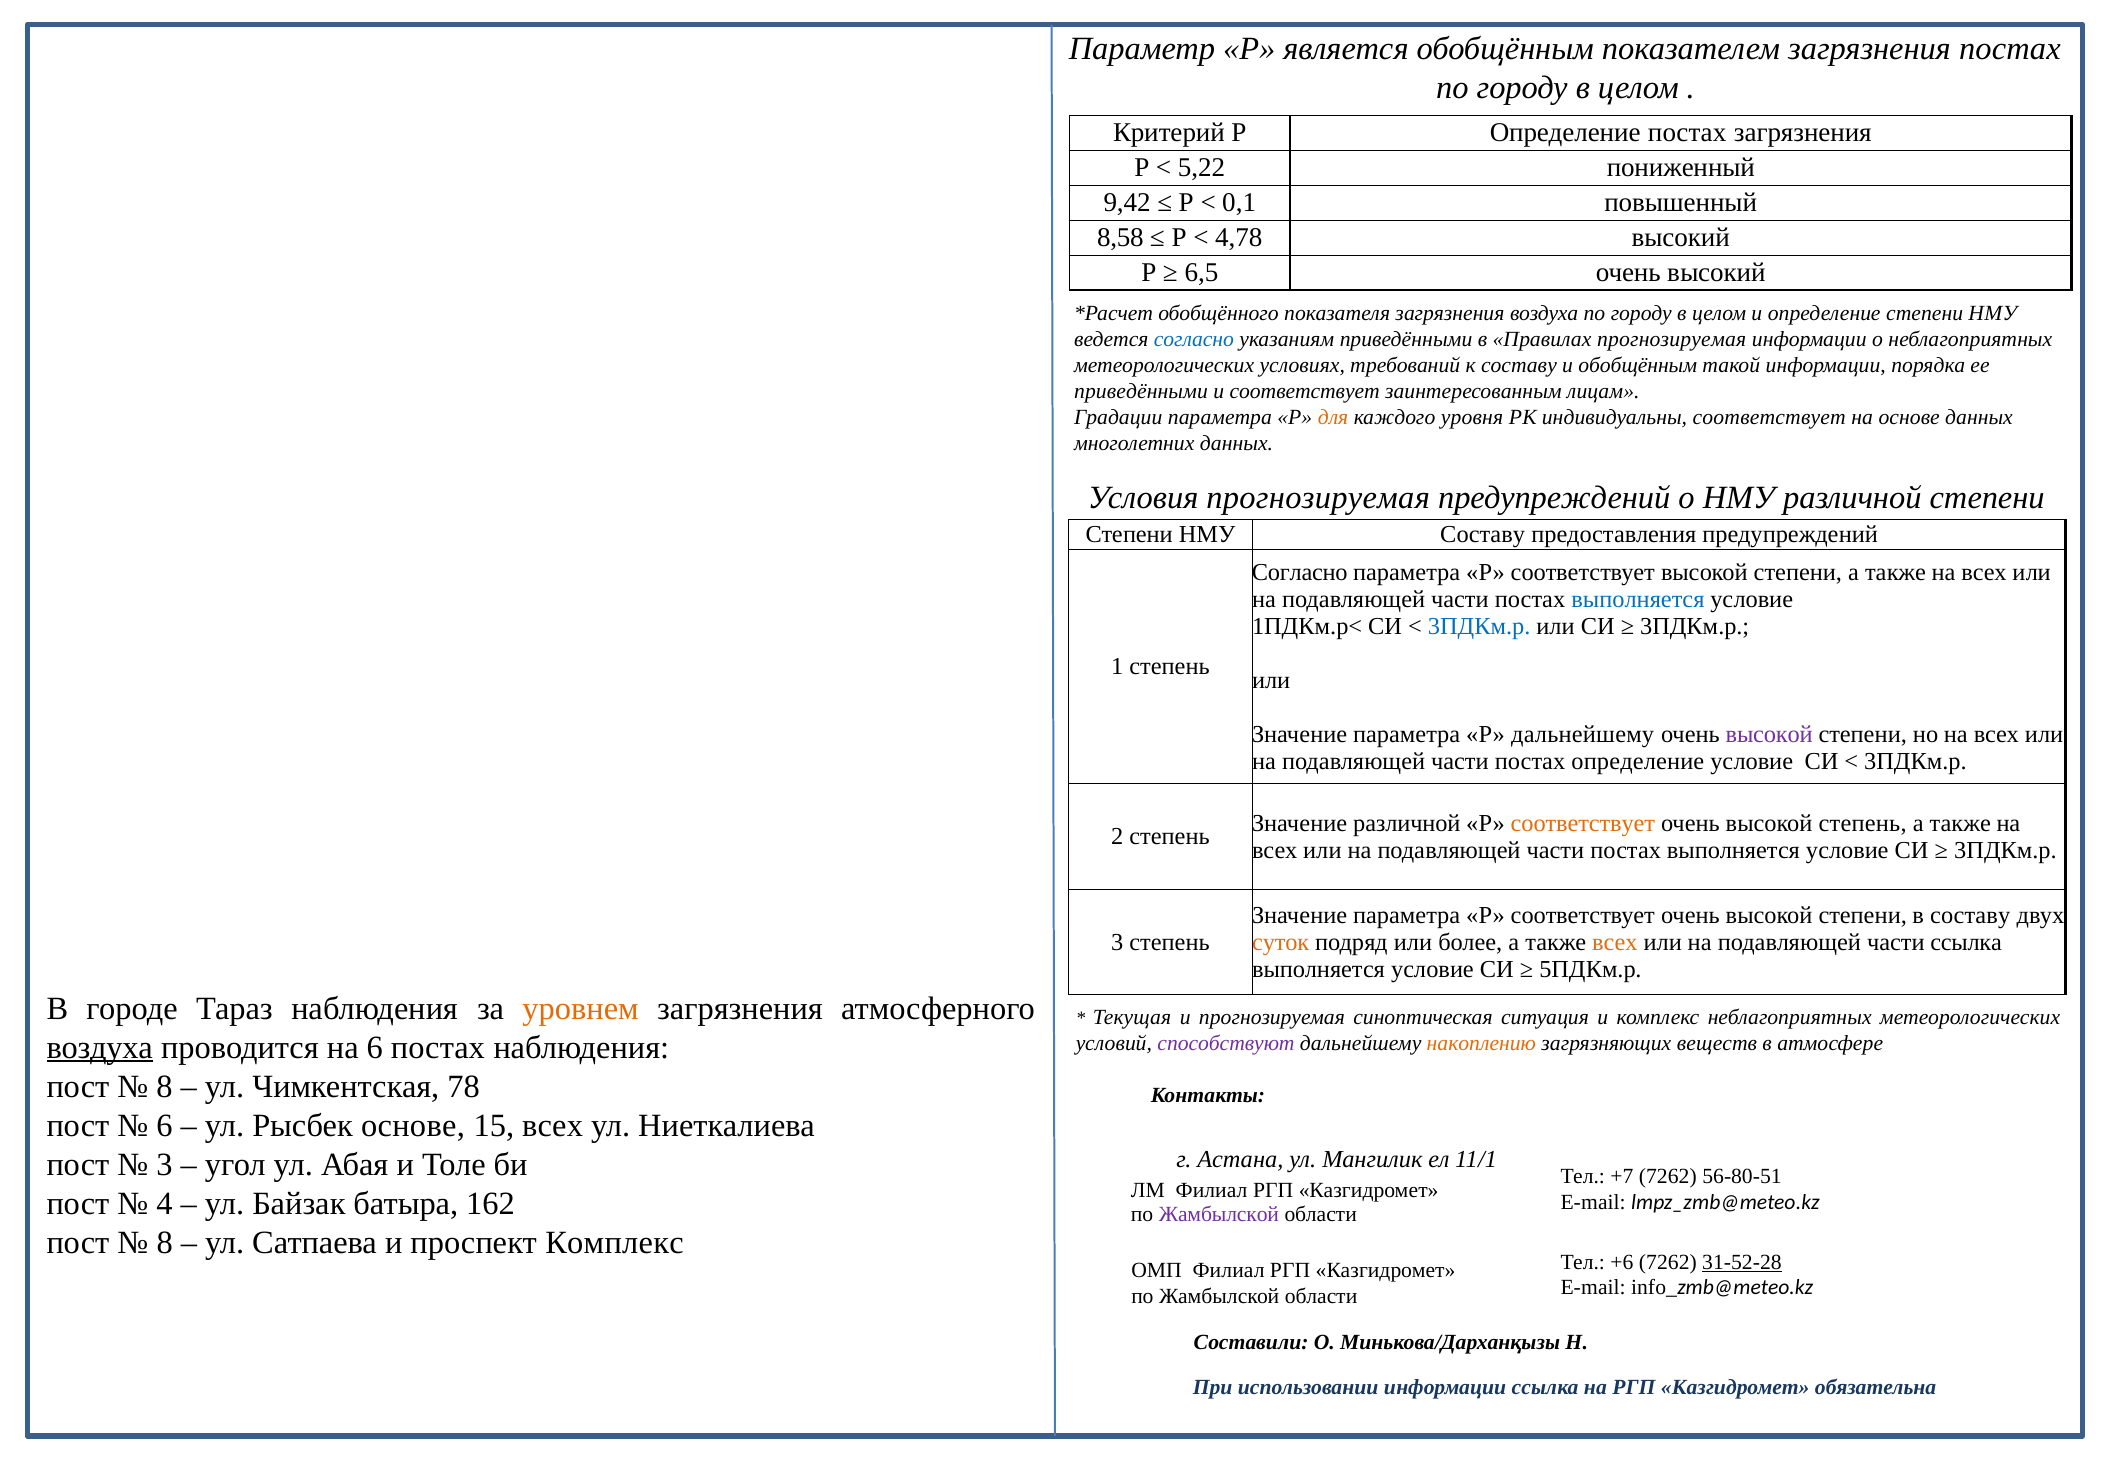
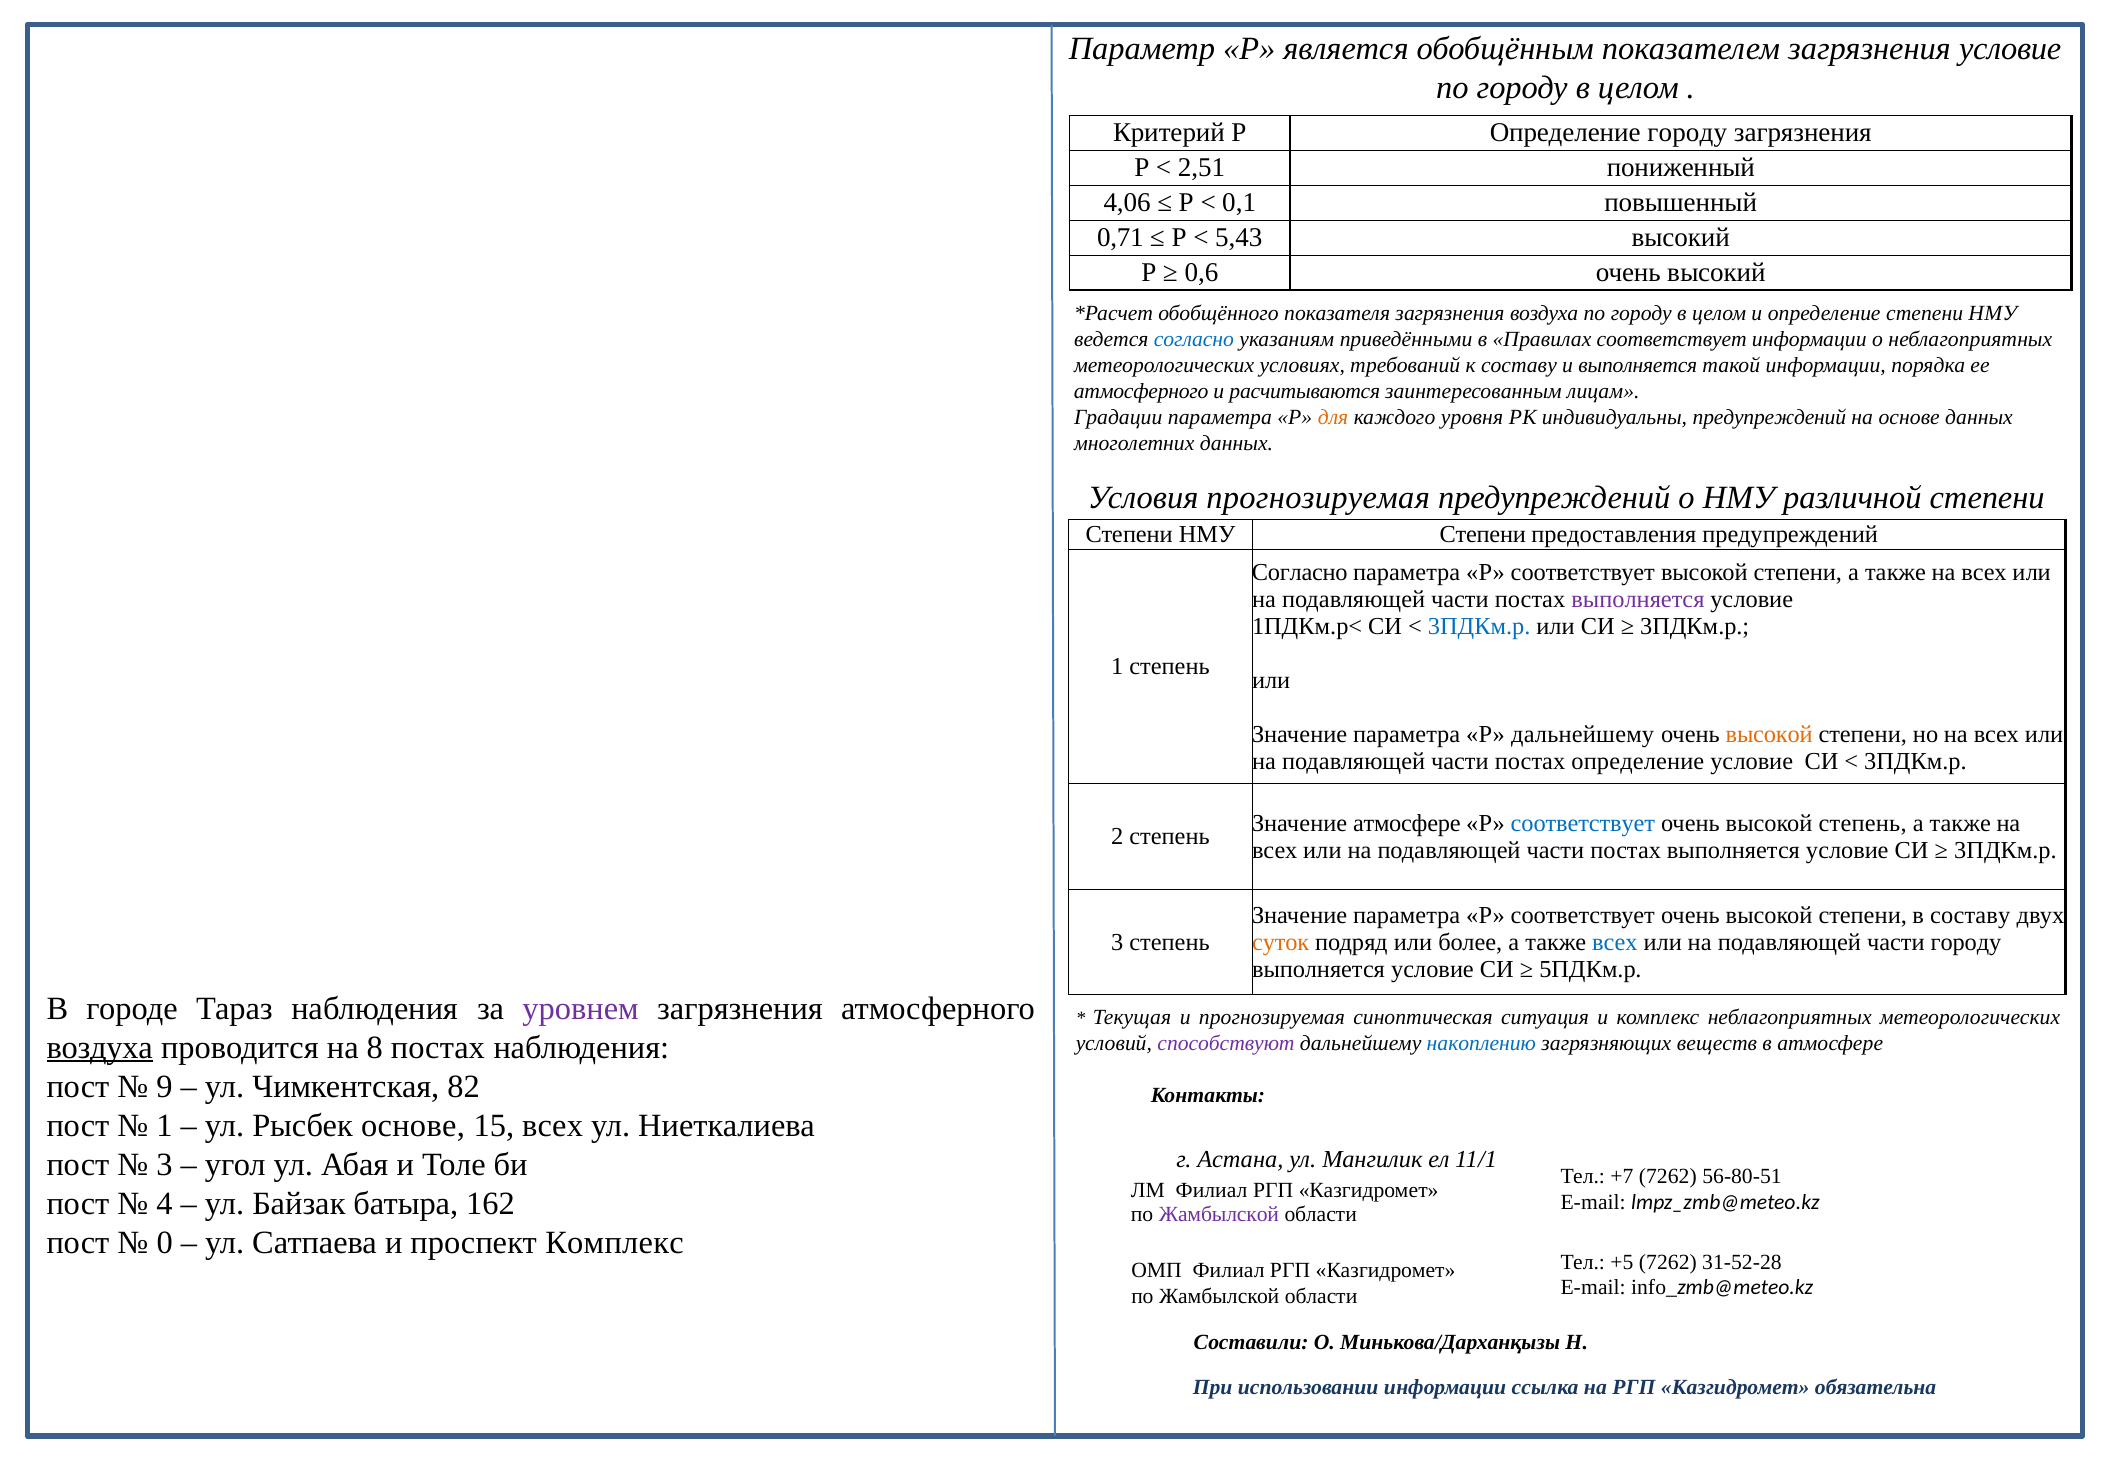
загрязнения постах: постах -> условие
Определение постах: постах -> городу
5,22: 5,22 -> 2,51
9,42: 9,42 -> 4,06
8,58: 8,58 -> 0,71
4,78: 4,78 -> 5,43
6,5: 6,5 -> 0,6
Правилах прогнозируемая: прогнозируемая -> соответствует
и обобщённым: обобщённым -> выполняется
приведёнными at (1141, 391): приведёнными -> атмосферного
и соответствует: соответствует -> расчитываются
индивидуальны соответствует: соответствует -> предупреждений
НМУ Составу: Составу -> Степени
выполняется at (1638, 599) colour: blue -> purple
высокой at (1769, 734) colour: purple -> orange
Значение различной: различной -> атмосфере
соответствует at (1583, 823) colour: orange -> blue
всех at (1615, 942) colour: orange -> blue
части ссылка: ссылка -> городу
уровнем colour: orange -> purple
на 6: 6 -> 8
накоплению colour: orange -> blue
8 at (164, 1086): 8 -> 9
78: 78 -> 82
6 at (164, 1125): 6 -> 1
8 at (165, 1242): 8 -> 0
+6: +6 -> +5
31-52-28 underline: present -> none
